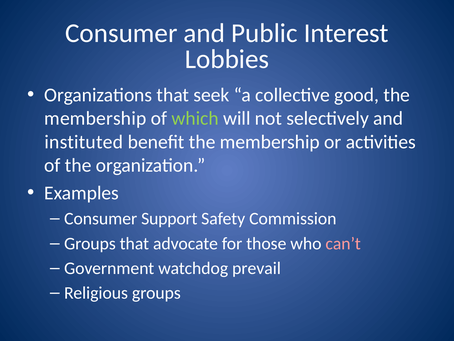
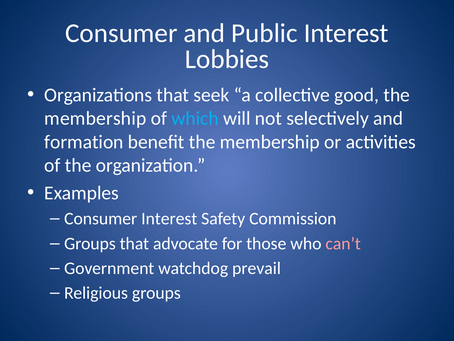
which colour: light green -> light blue
instituted: instituted -> formation
Consumer Support: Support -> Interest
